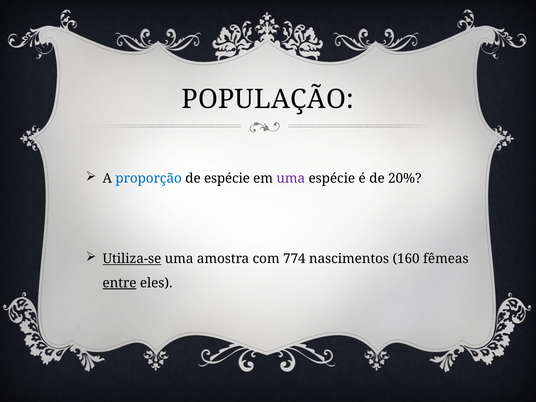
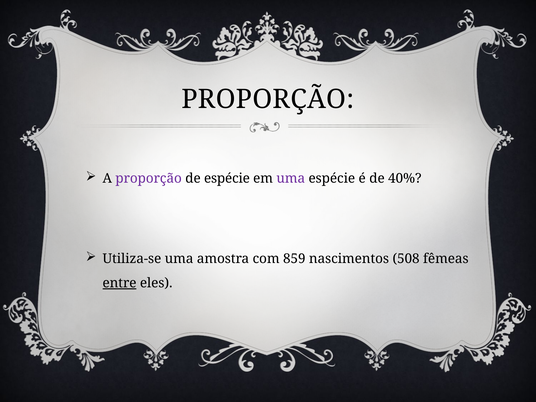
POPULAÇÃO at (268, 99): POPULAÇÃO -> PROPORÇÃO
proporção at (149, 178) colour: blue -> purple
20%: 20% -> 40%
Utiliza-se underline: present -> none
774: 774 -> 859
160: 160 -> 508
